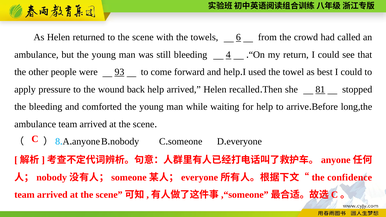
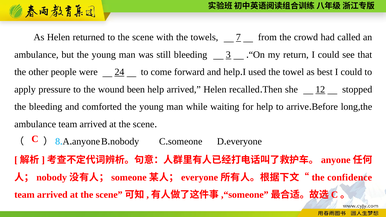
6: 6 -> 7
4: 4 -> 3
93: 93 -> 24
back: back -> been
81: 81 -> 12
